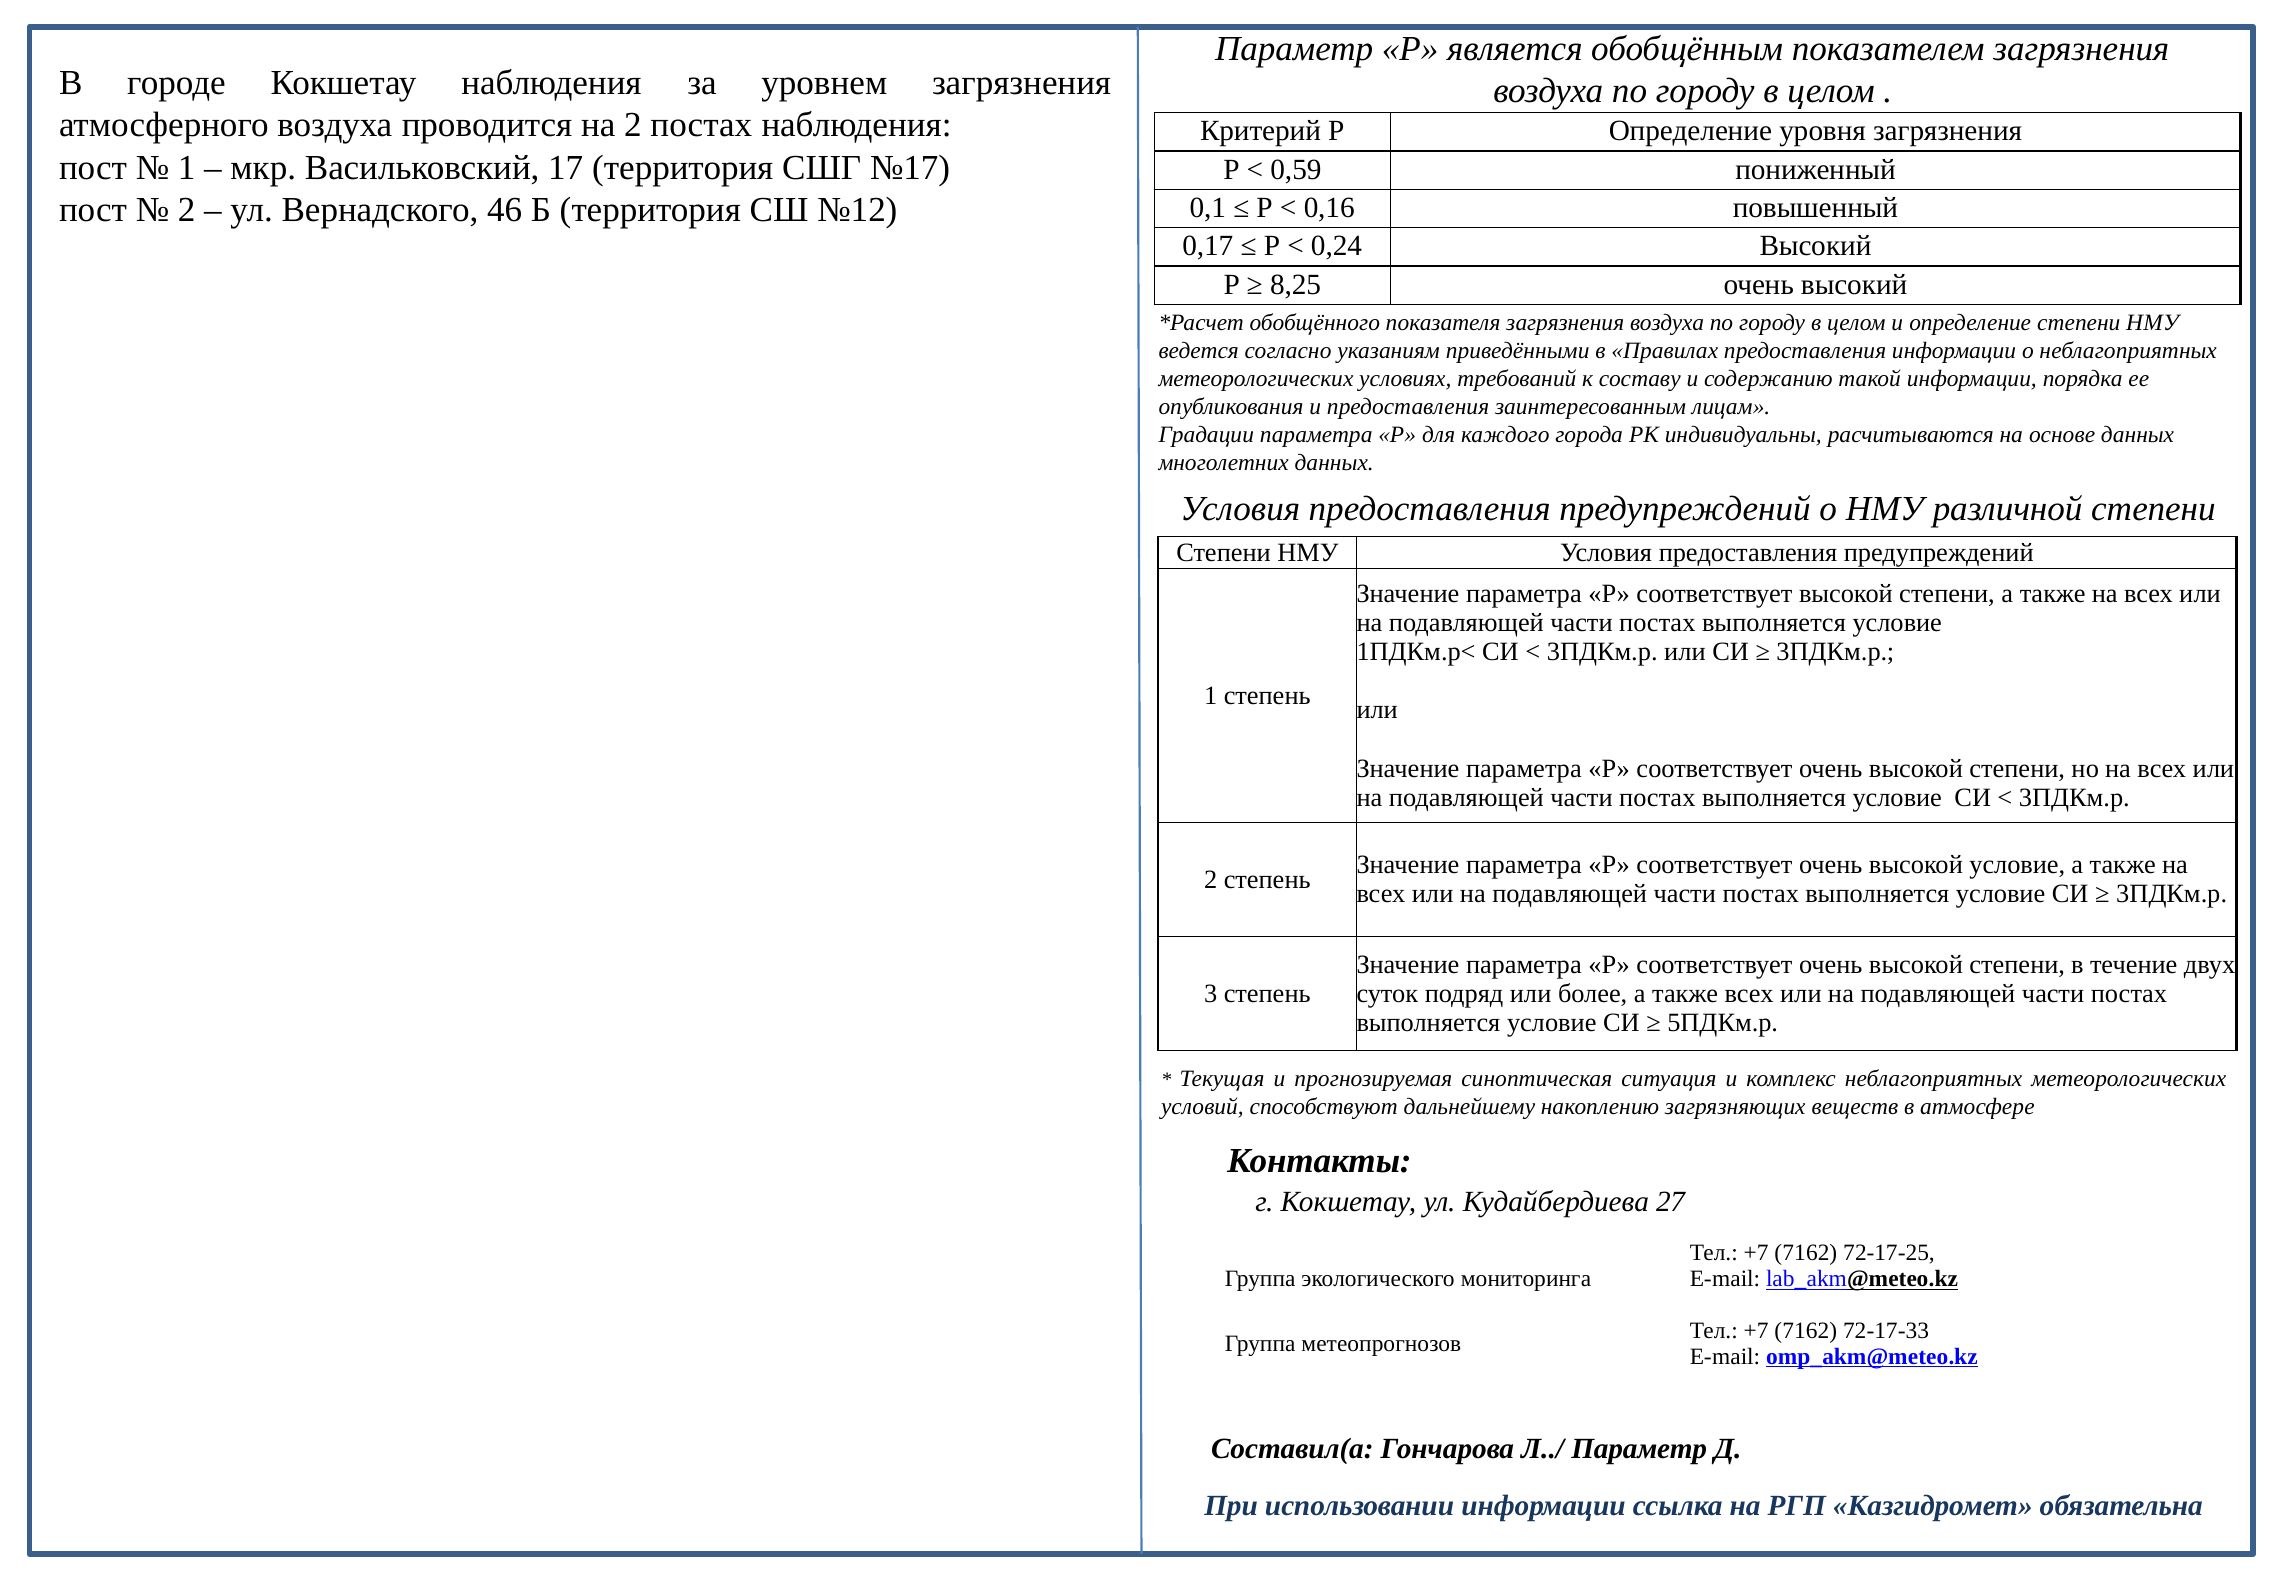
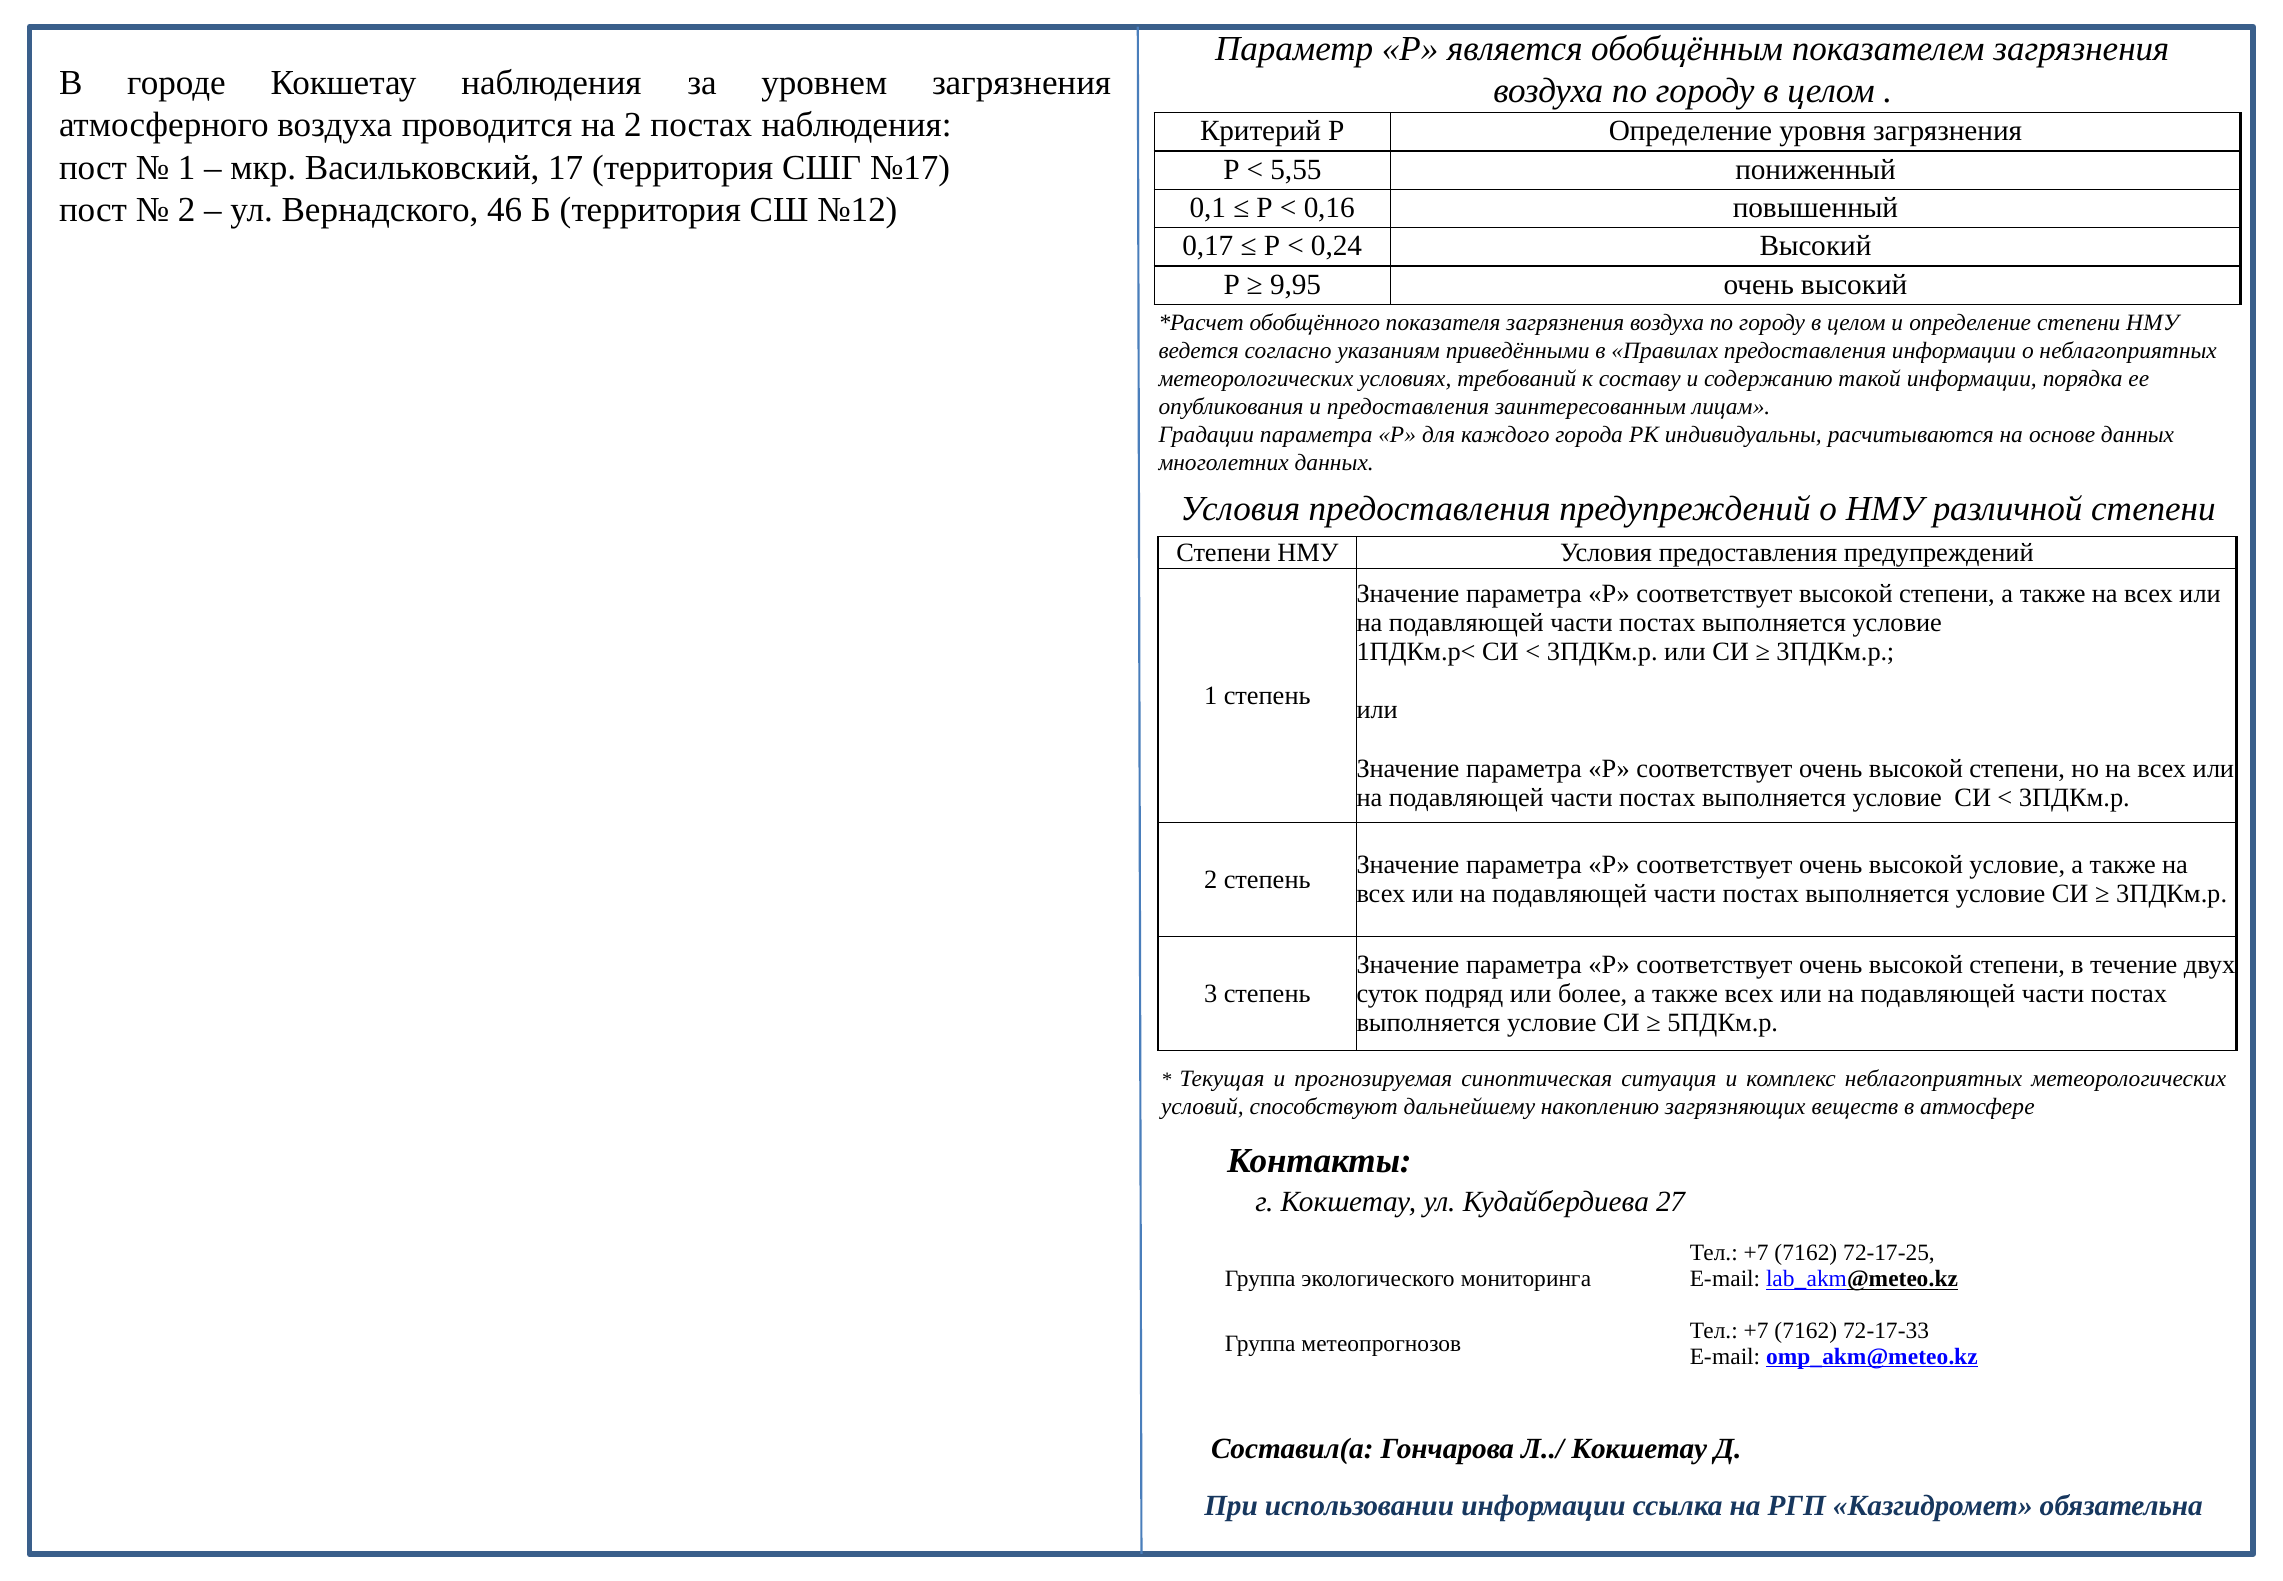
0,59: 0,59 -> 5,55
8,25: 8,25 -> 9,95
Л../ Параметр: Параметр -> Кокшетау
